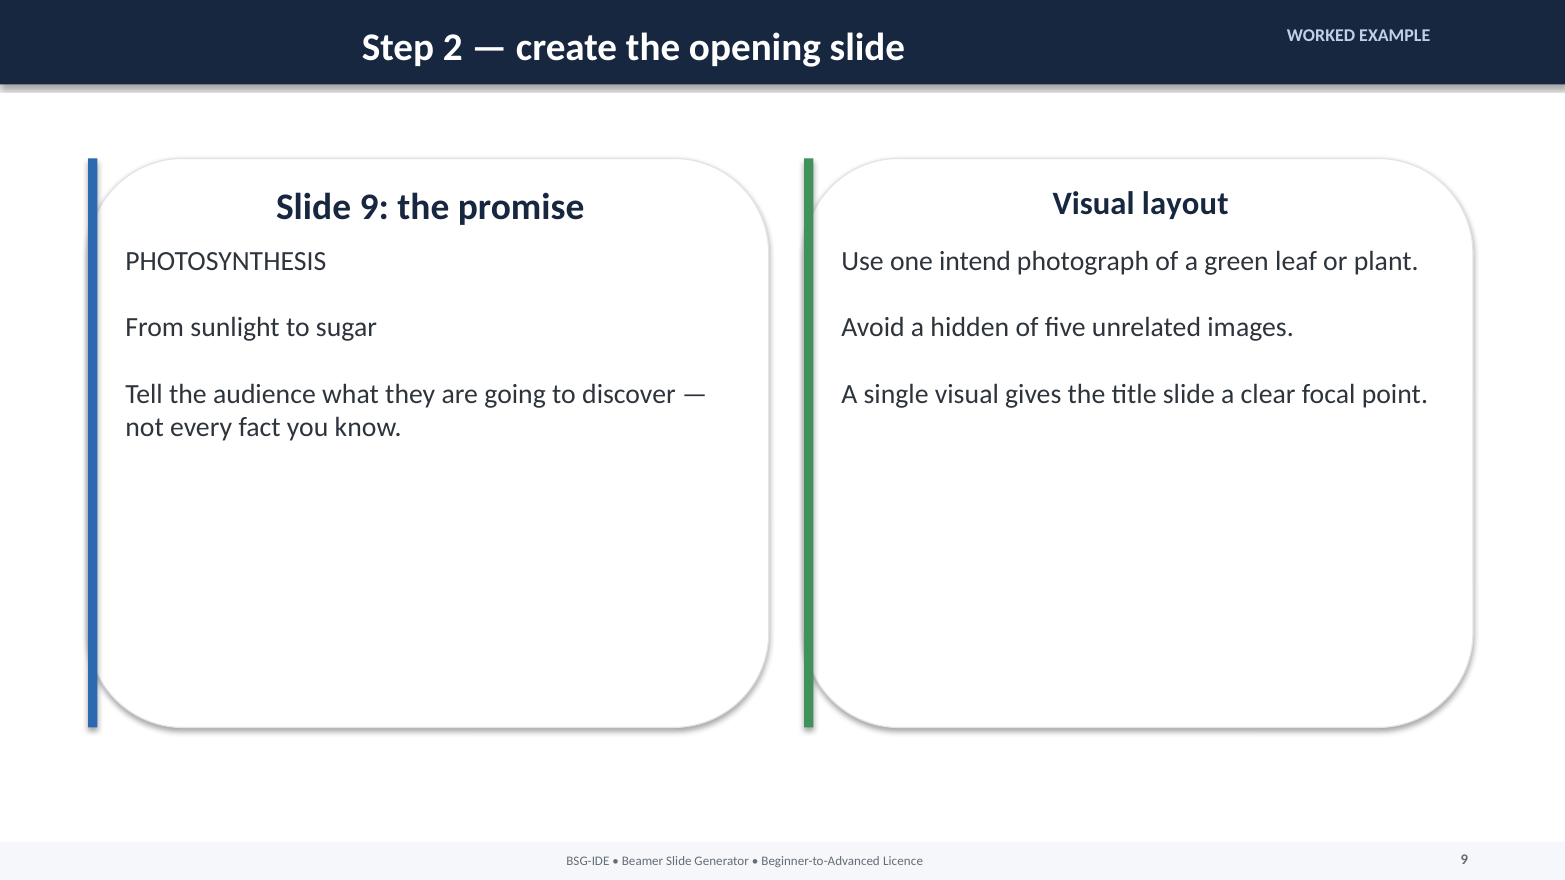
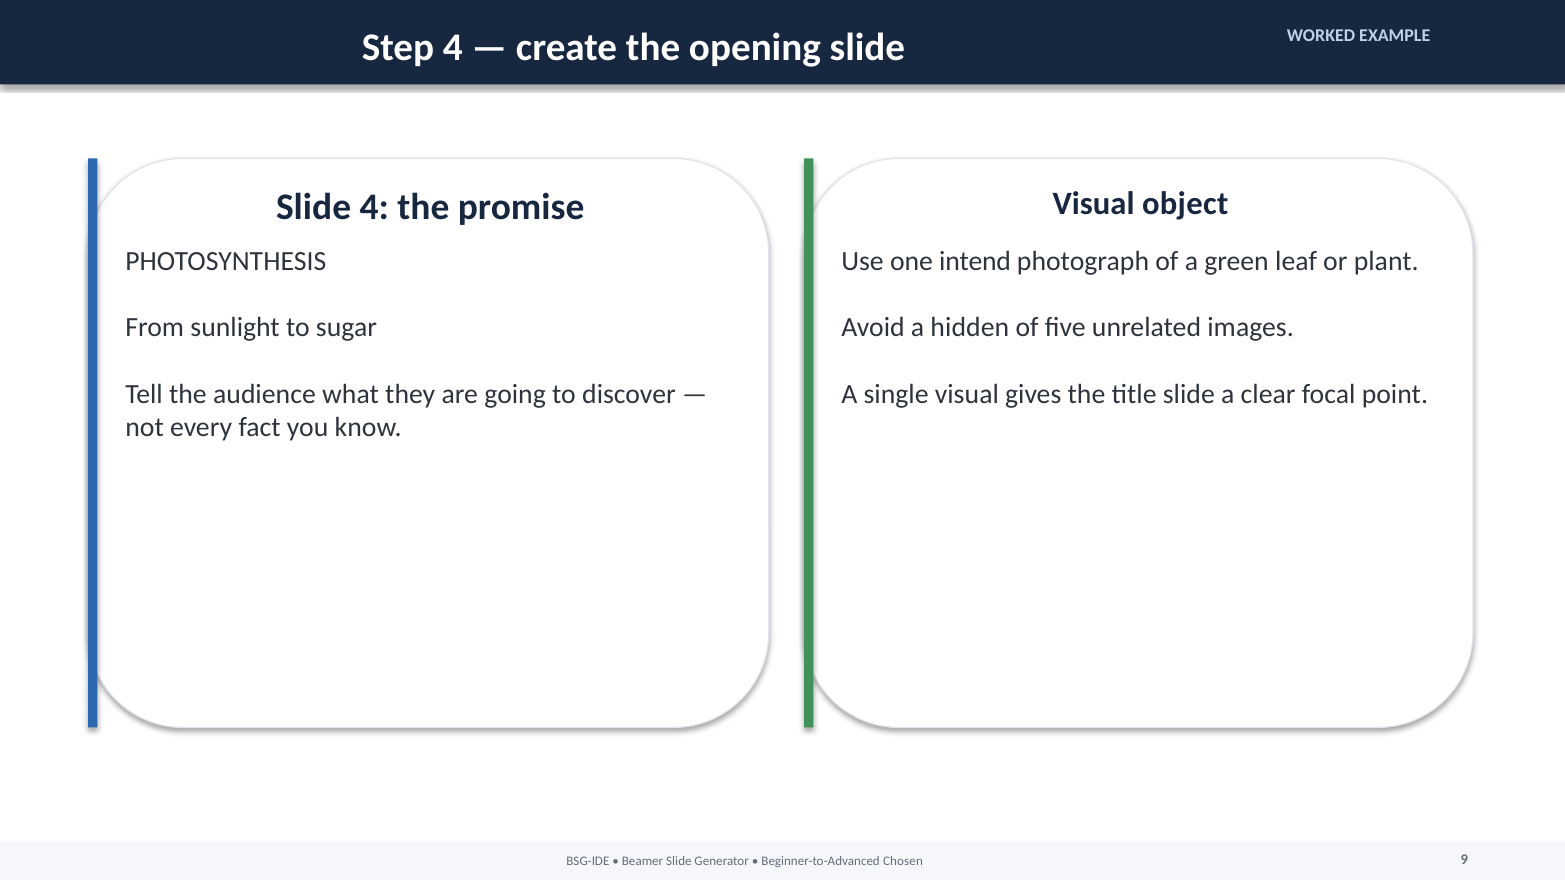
Step 2: 2 -> 4
layout: layout -> object
Slide 9: 9 -> 4
Licence: Licence -> Chosen
